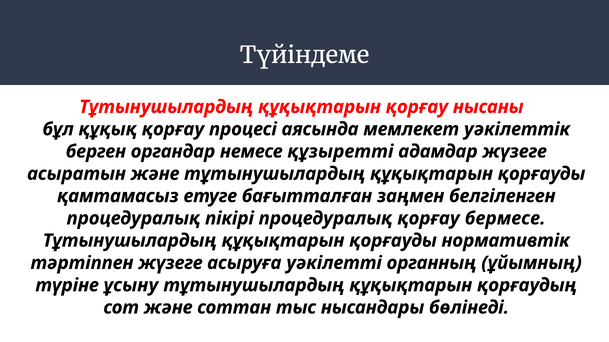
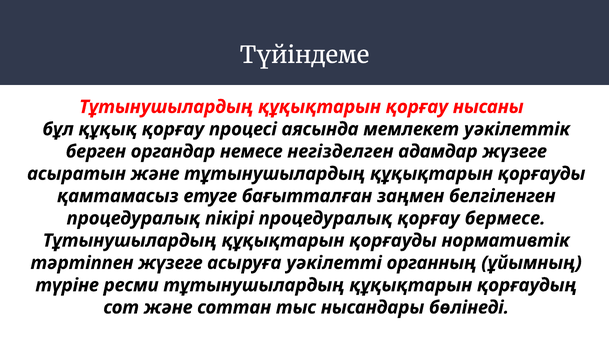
құзыретті: құзыретті -> негізделген
ұсыну: ұсыну -> ресми
